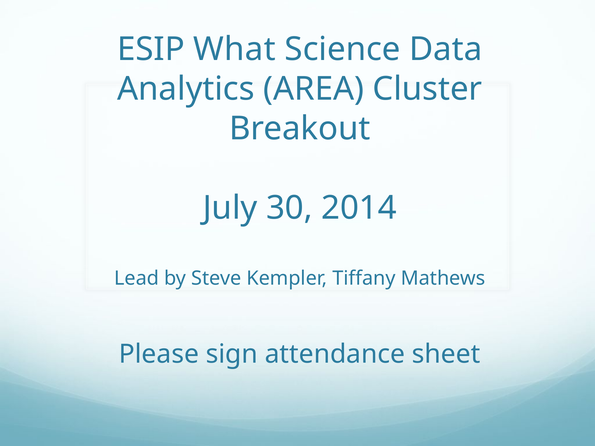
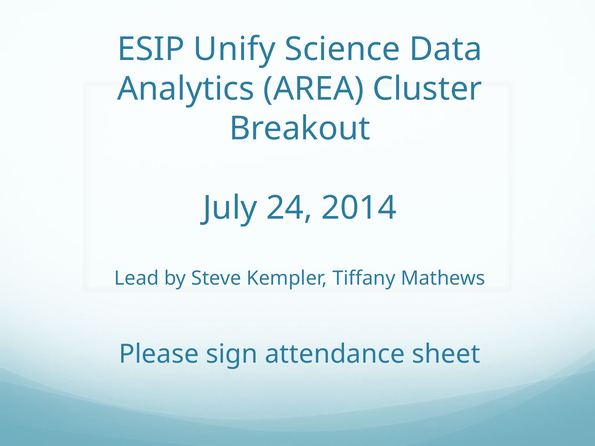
What: What -> Unify
30: 30 -> 24
